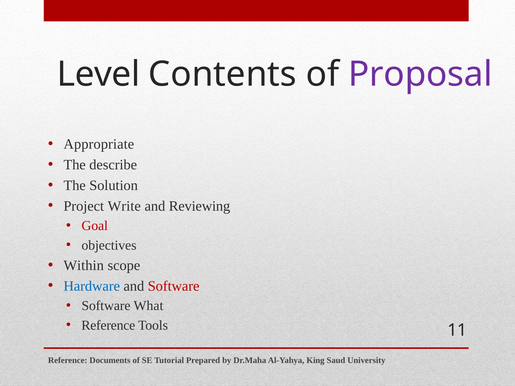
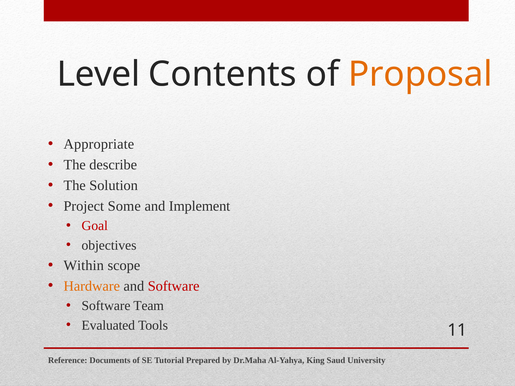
Proposal colour: purple -> orange
Write: Write -> Some
Reviewing: Reviewing -> Implement
Hardware colour: blue -> orange
What: What -> Team
Reference at (108, 325): Reference -> Evaluated
